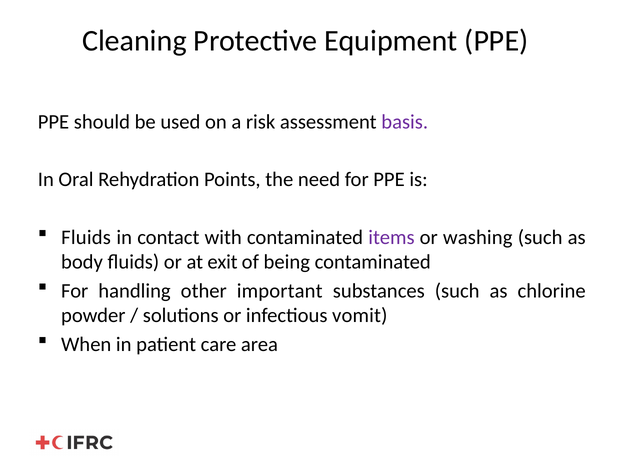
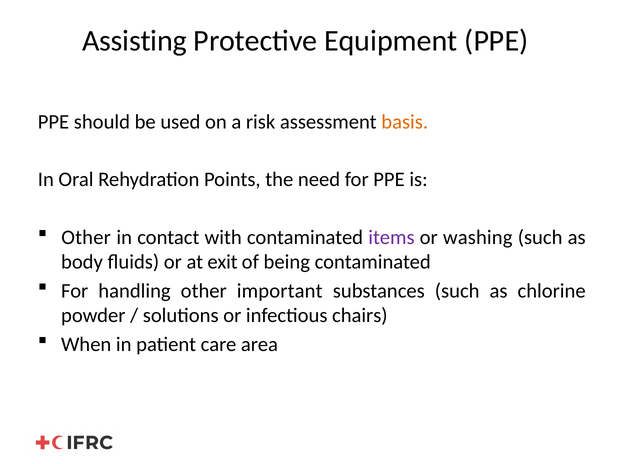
Cleaning: Cleaning -> Assisting
basis colour: purple -> orange
Fluids at (86, 237): Fluids -> Other
vomit: vomit -> chairs
